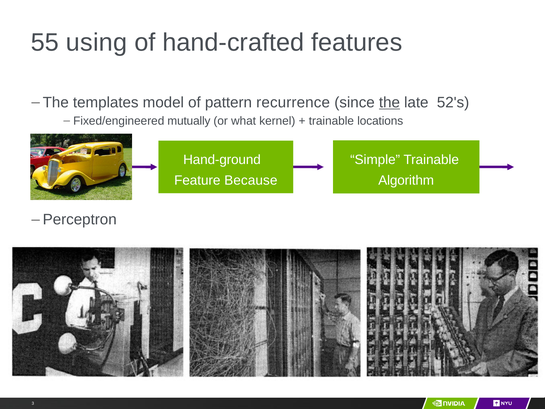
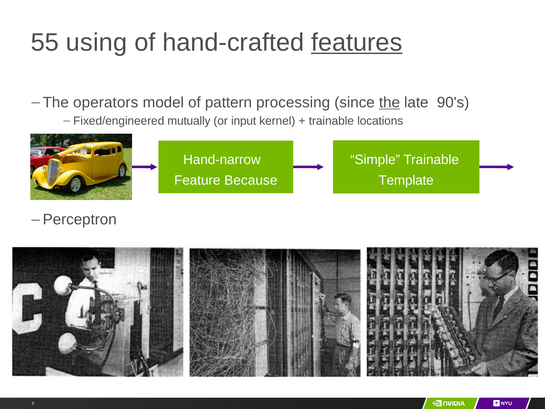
features underline: none -> present
templates: templates -> operators
recurrence: recurrence -> processing
52's: 52's -> 90's
what: what -> input
Hand-ground: Hand-ground -> Hand-narrow
Algorithm: Algorithm -> Template
